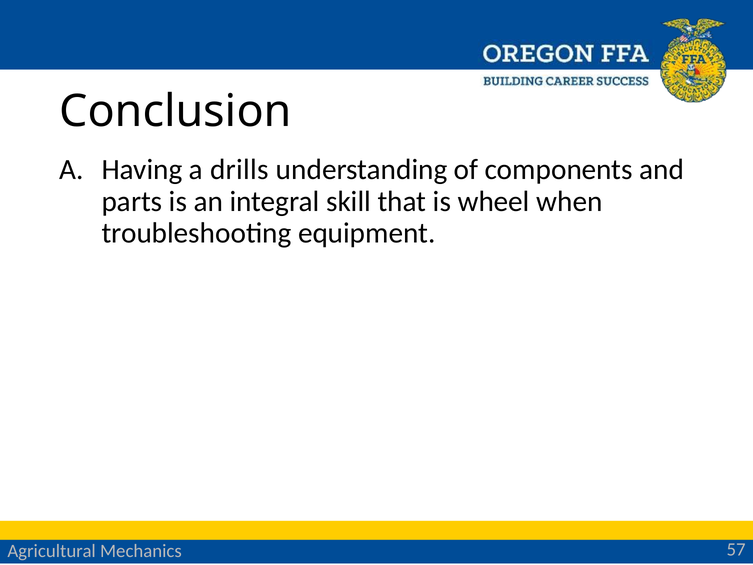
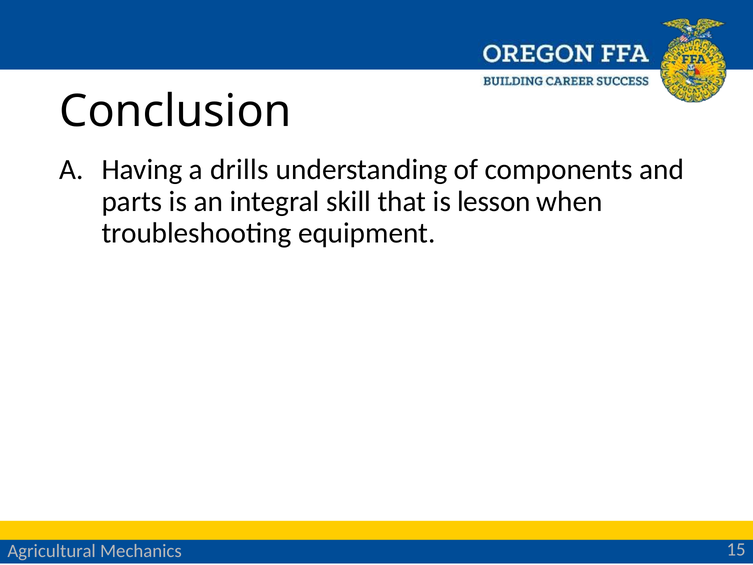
wheel: wheel -> lesson
57: 57 -> 15
